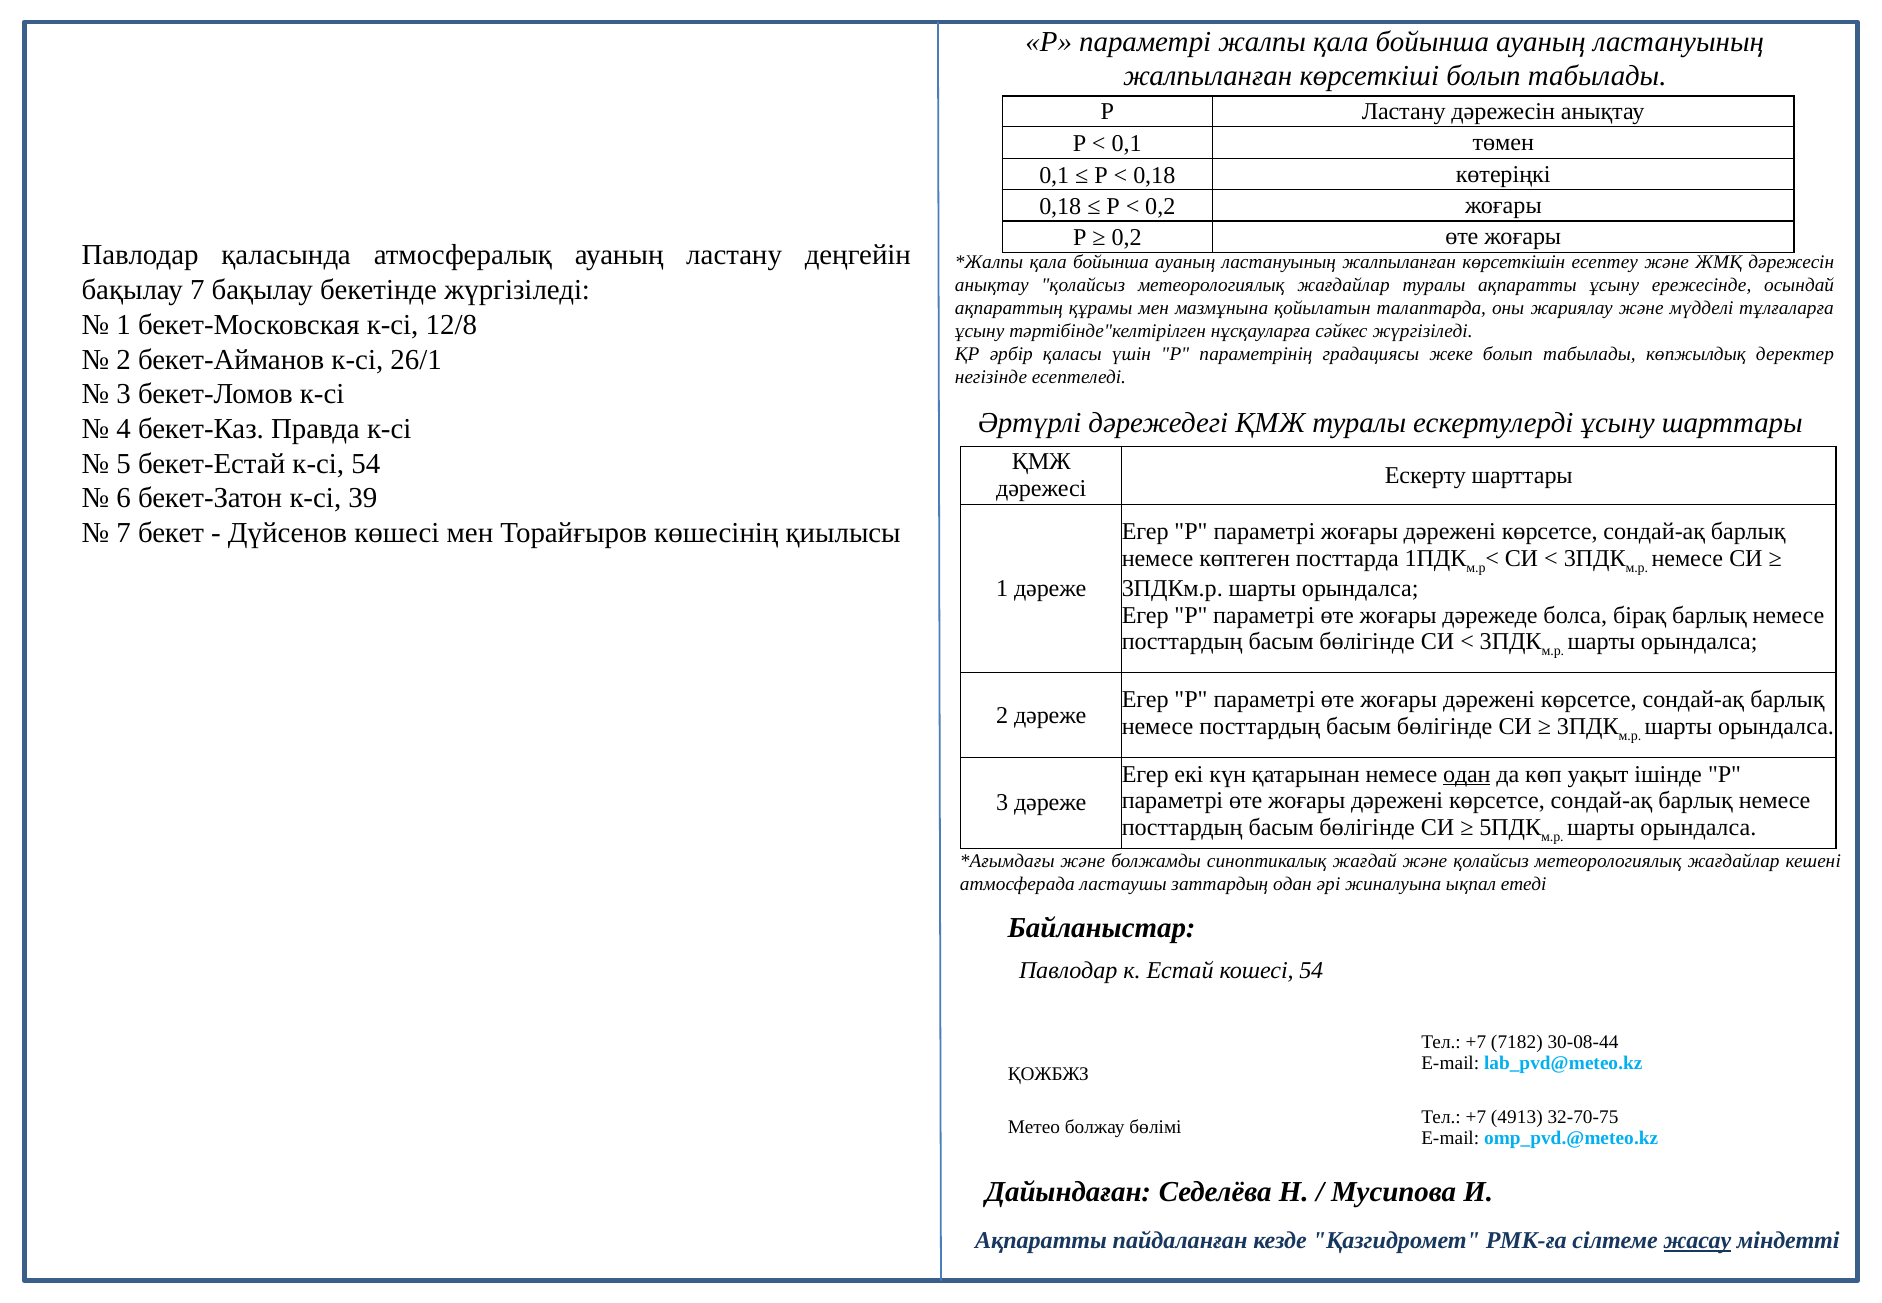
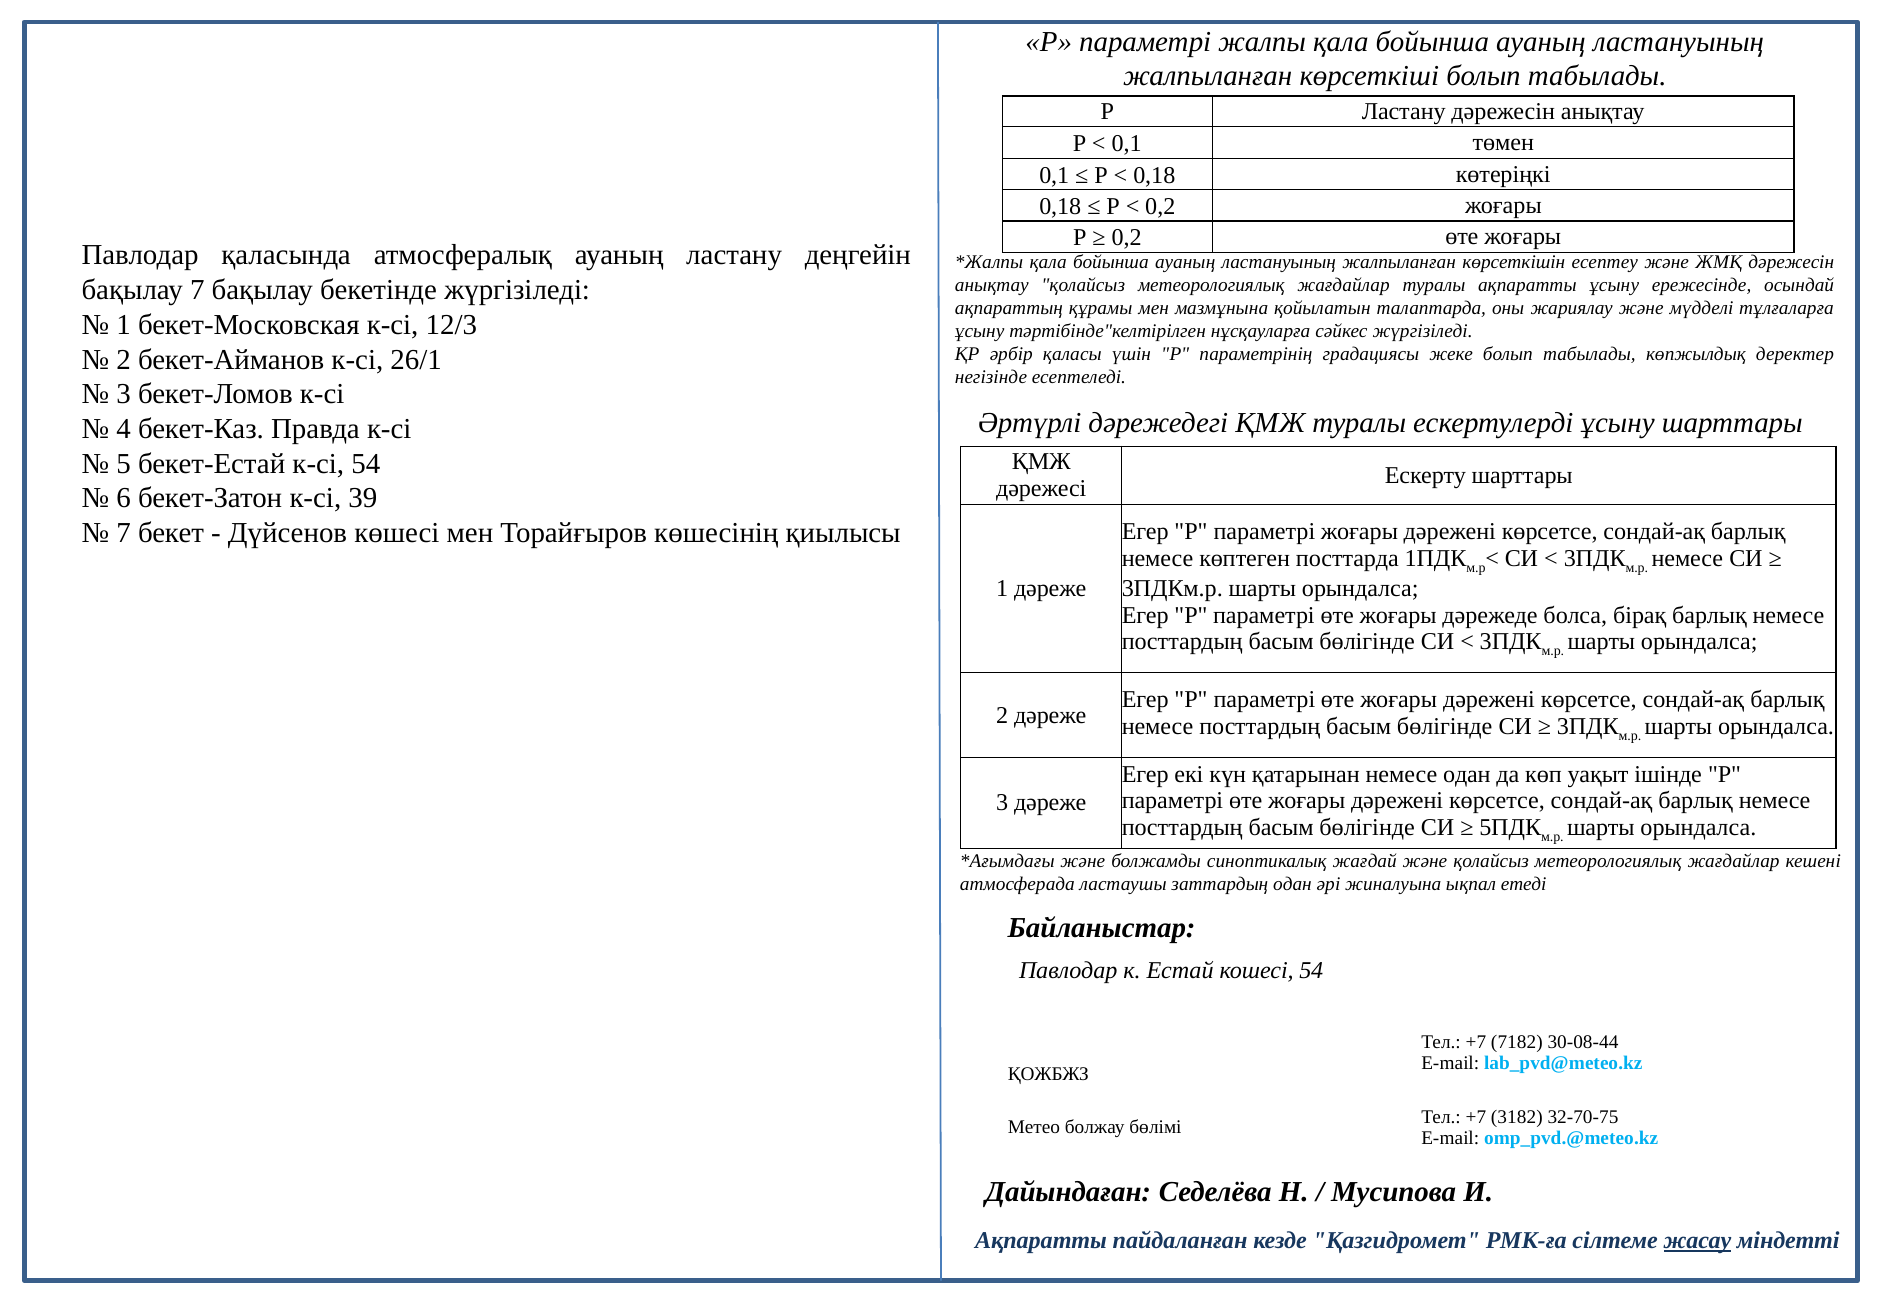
12/8: 12/8 -> 12/3
одан at (1467, 774) underline: present -> none
4913: 4913 -> 3182
